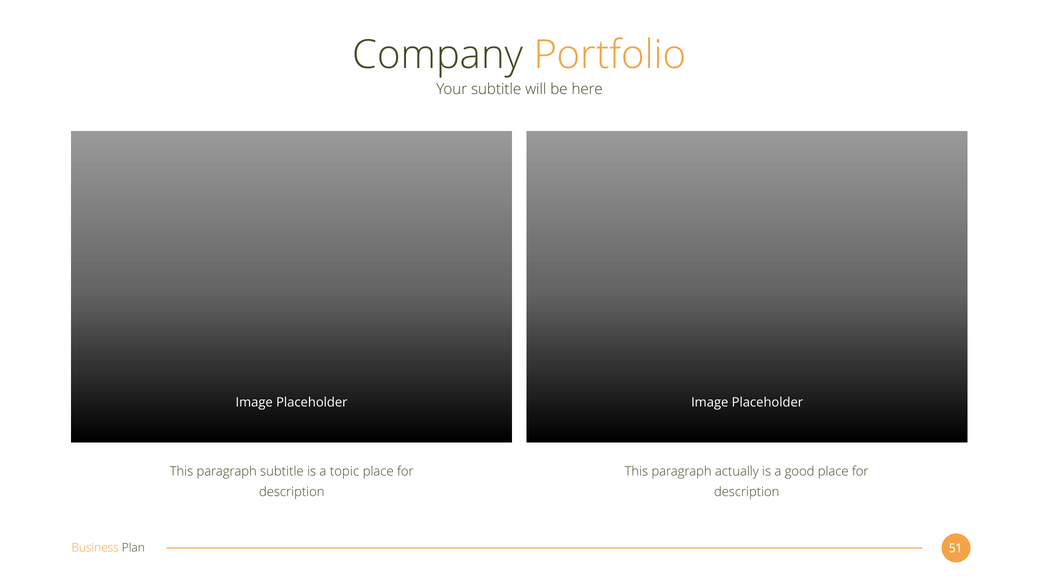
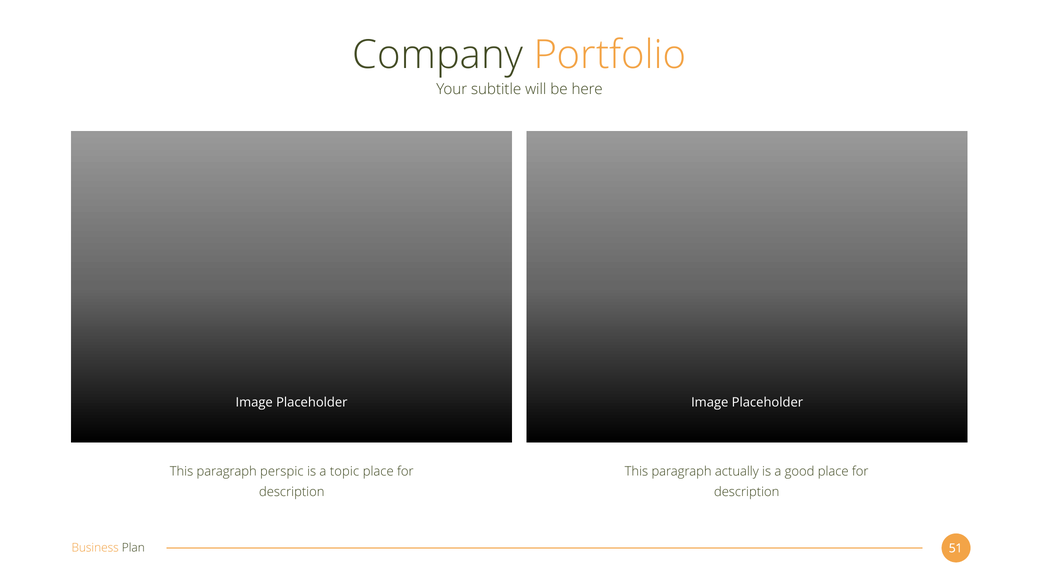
paragraph subtitle: subtitle -> perspic
